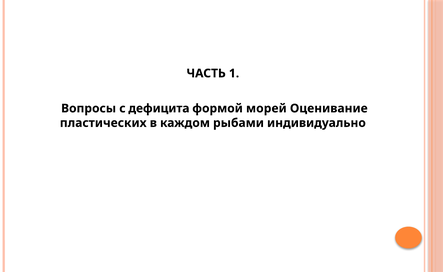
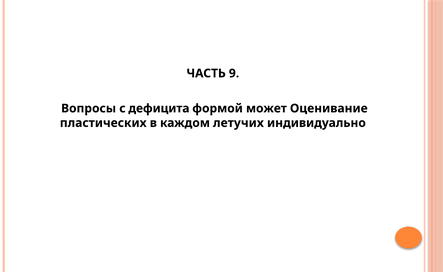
1: 1 -> 9
морей: морей -> может
рыбами: рыбами -> летучих
